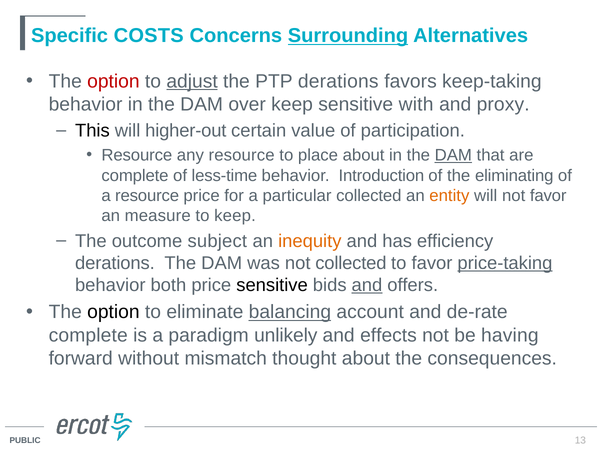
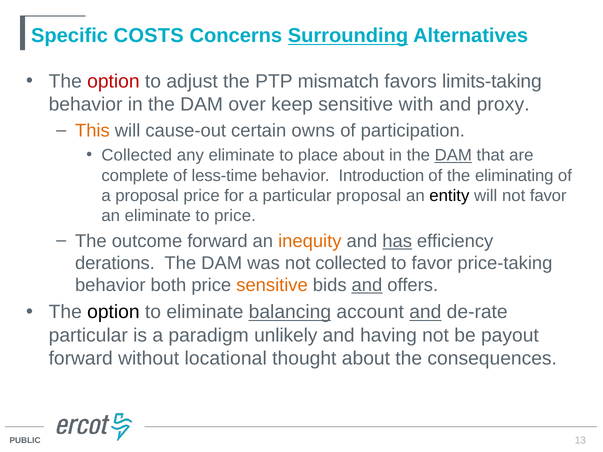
adjust underline: present -> none
PTP derations: derations -> mismatch
keep-taking: keep-taking -> limits-taking
This colour: black -> orange
higher-out: higher-out -> cause-out
value: value -> owns
Resource at (137, 156): Resource -> Collected
any resource: resource -> eliminate
a resource: resource -> proposal
particular collected: collected -> proposal
entity colour: orange -> black
an measure: measure -> eliminate
to keep: keep -> price
outcome subject: subject -> forward
has underline: none -> present
price-taking underline: present -> none
sensitive at (272, 285) colour: black -> orange
and at (425, 312) underline: none -> present
complete at (88, 335): complete -> particular
effects: effects -> having
having: having -> payout
mismatch: mismatch -> locational
